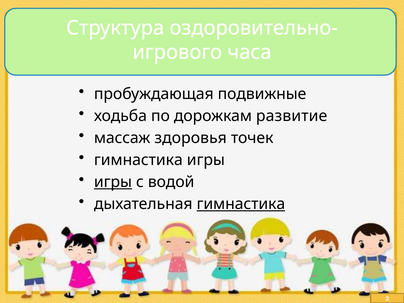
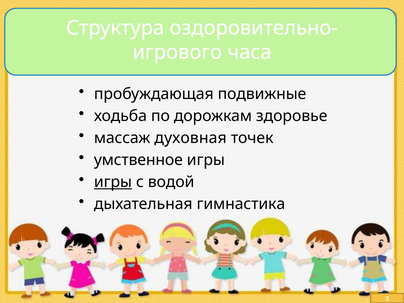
развитие: развитие -> здоровье
здоровья: здоровья -> духовная
гимнастика at (138, 160): гимнастика -> умственное
гимнастика at (241, 204) underline: present -> none
